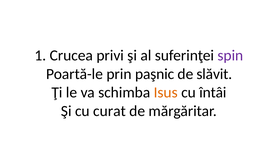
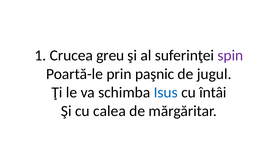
privi: privi -> greu
slăvit: slăvit -> jugul
Isus colour: orange -> blue
curat: curat -> calea
